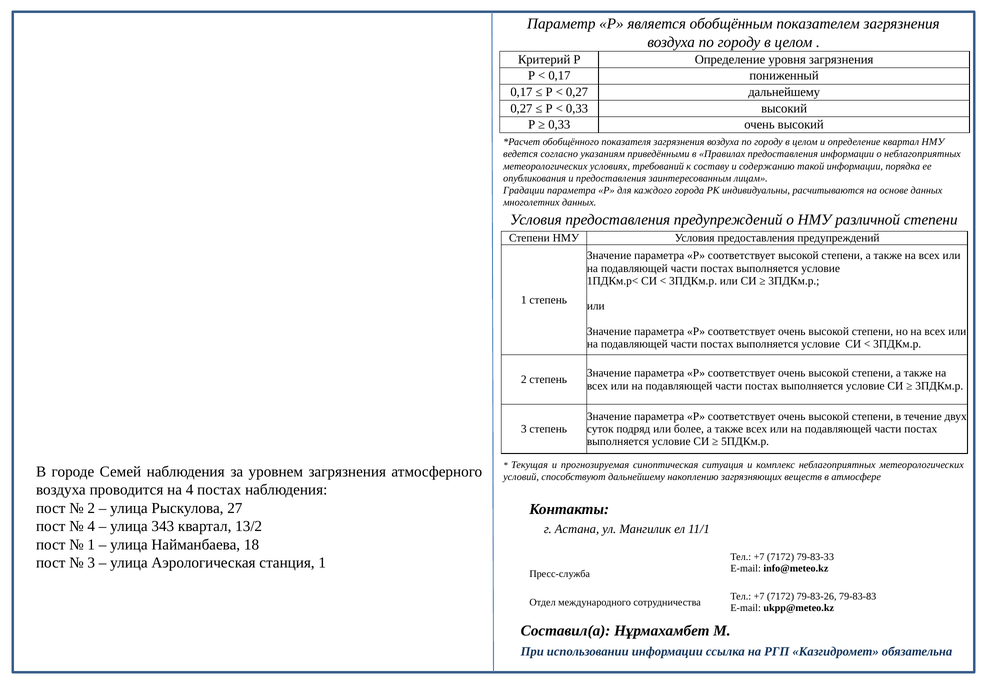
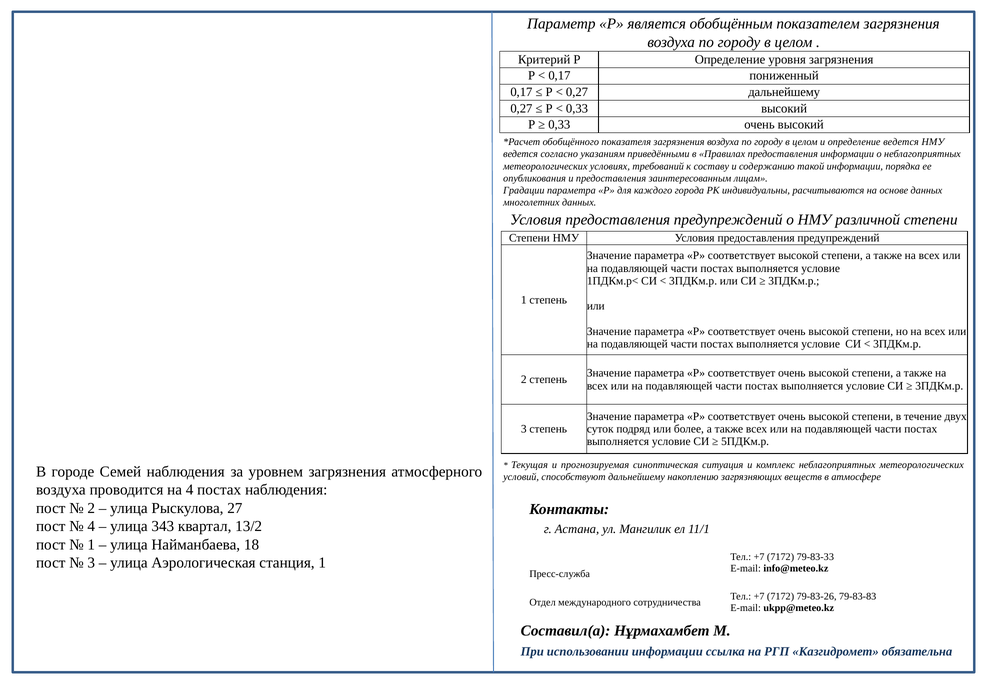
определение квартал: квартал -> ведется
